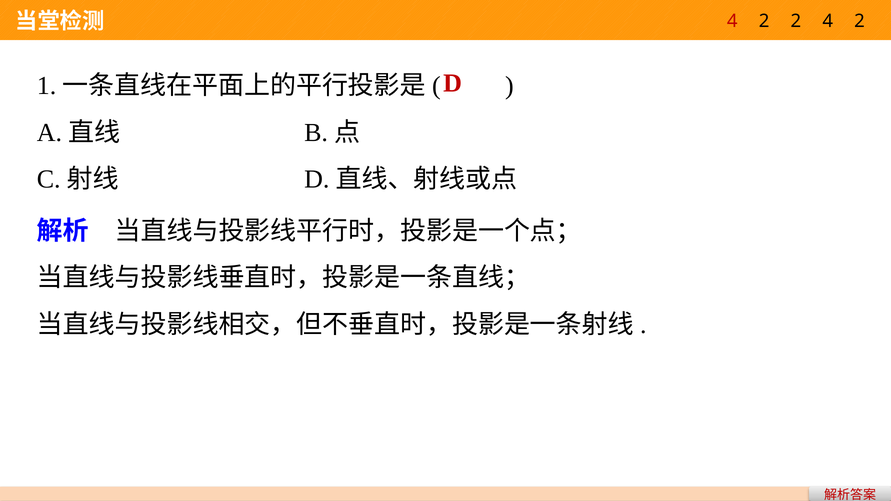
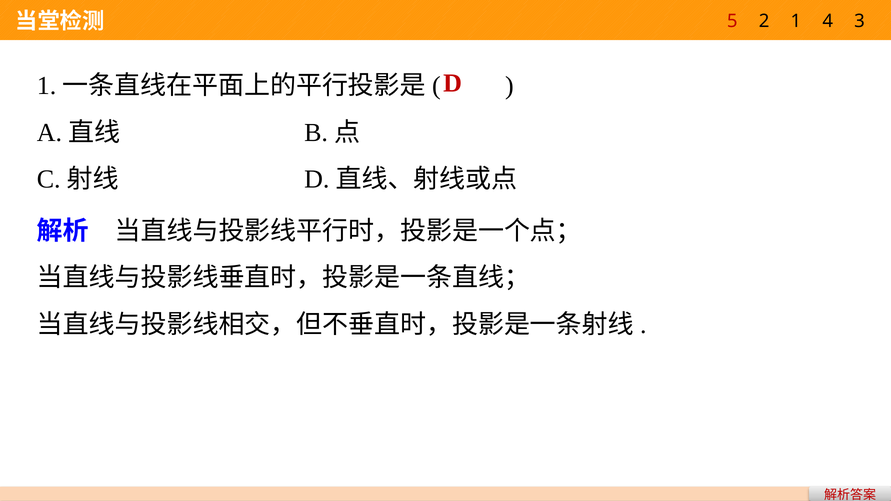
4 at (732, 21): 4 -> 5
2 2: 2 -> 1
2 at (860, 21): 2 -> 3
